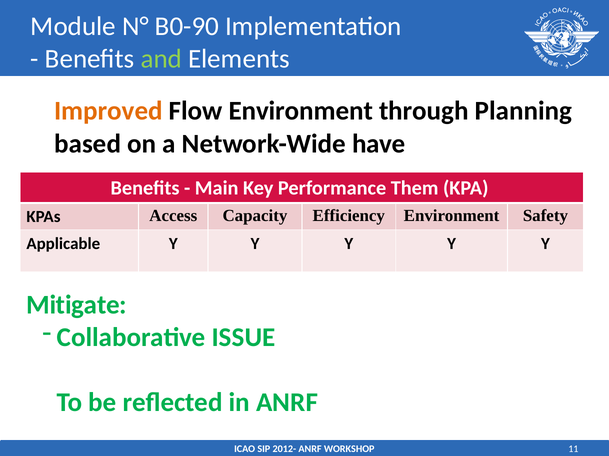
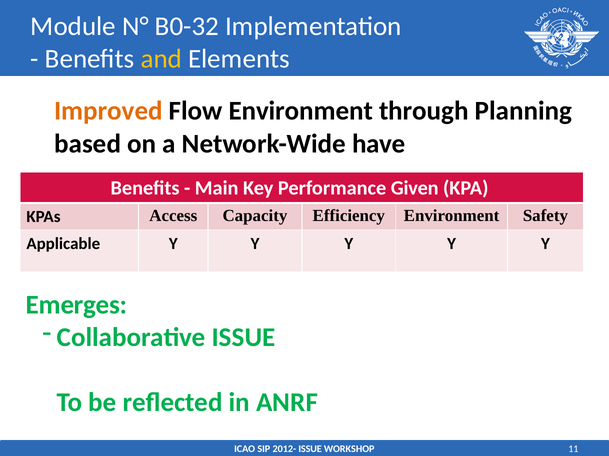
B0-90: B0-90 -> B0-32
and colour: light green -> yellow
Them: Them -> Given
Mitigate: Mitigate -> Emerges
2012- ANRF: ANRF -> ISSUE
